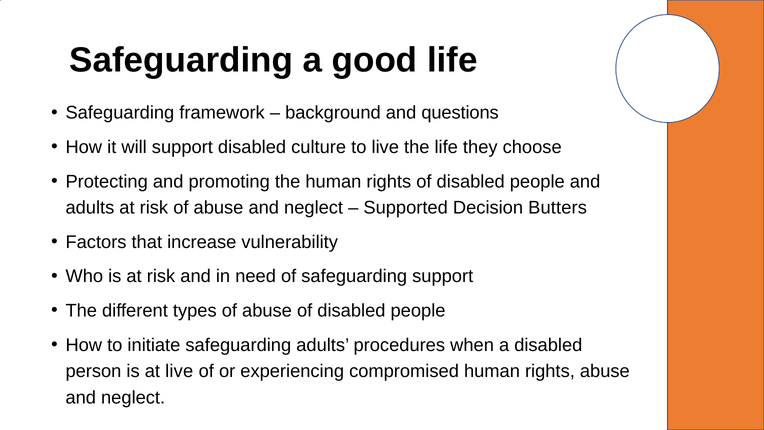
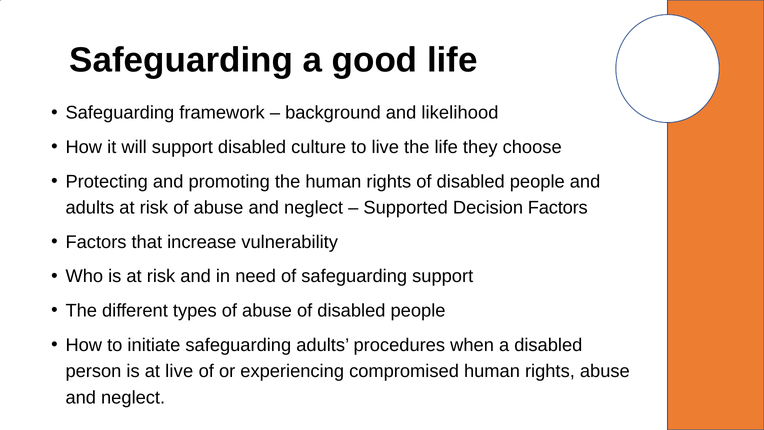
questions: questions -> likelihood
Decision Butters: Butters -> Factors
